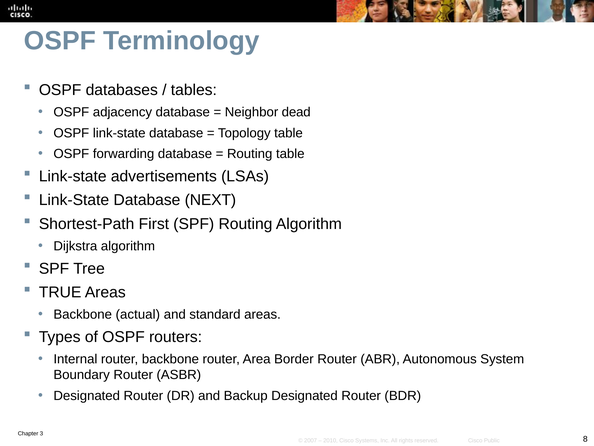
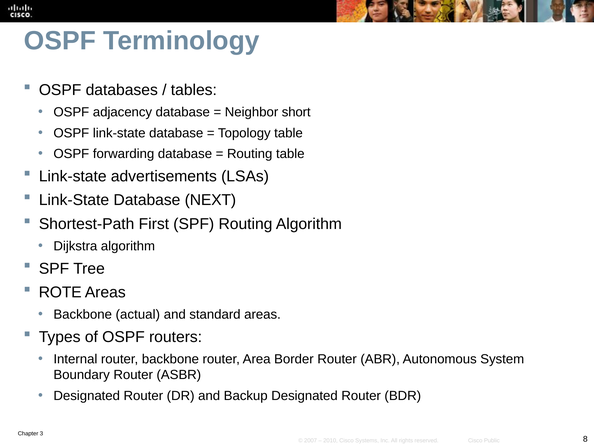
dead: dead -> short
TRUE: TRUE -> ROTE
